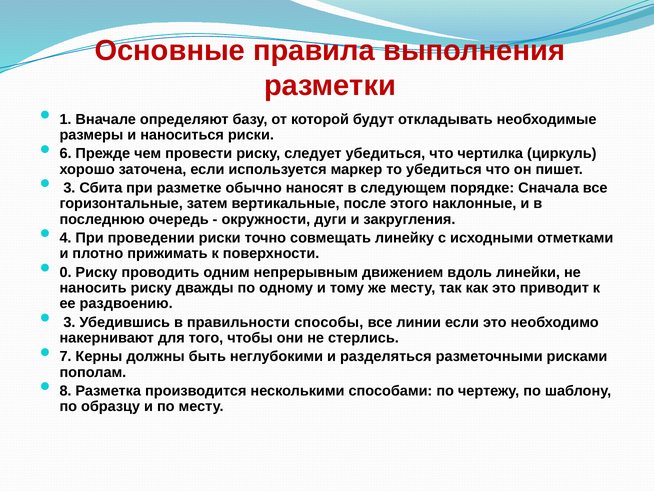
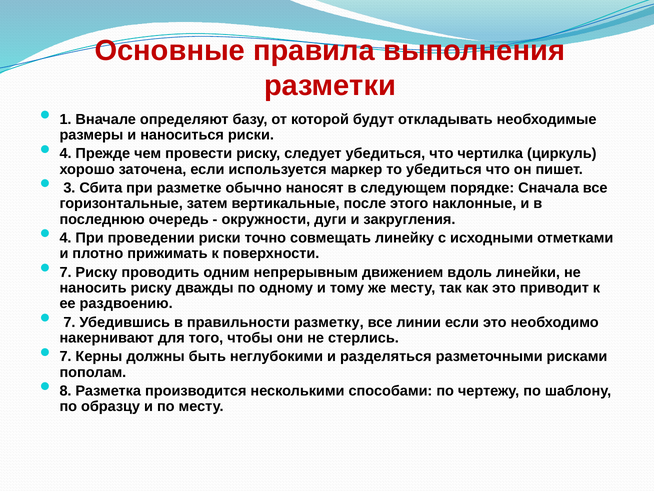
6 at (66, 153): 6 -> 4
0 at (66, 272): 0 -> 7
3 at (69, 322): 3 -> 7
способы: способы -> разметку
